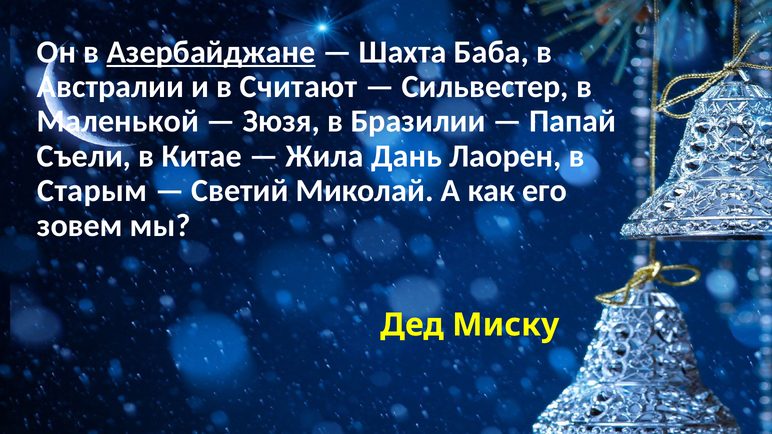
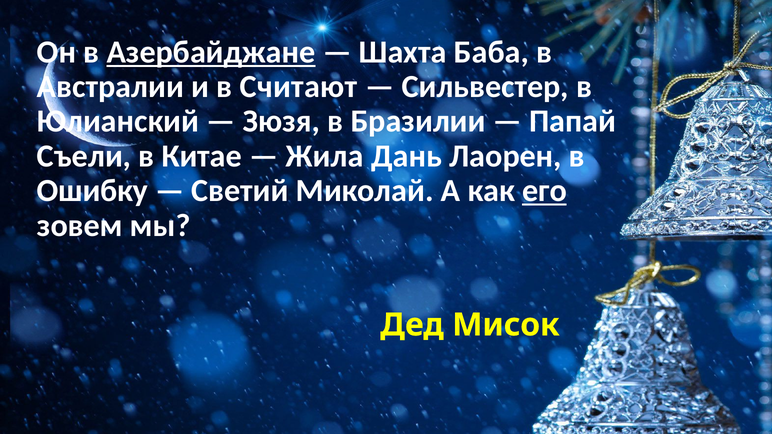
Маленькой: Маленькой -> Юлианский
Старым: Старым -> Ошибку
его underline: none -> present
Миску: Миску -> Мисок
